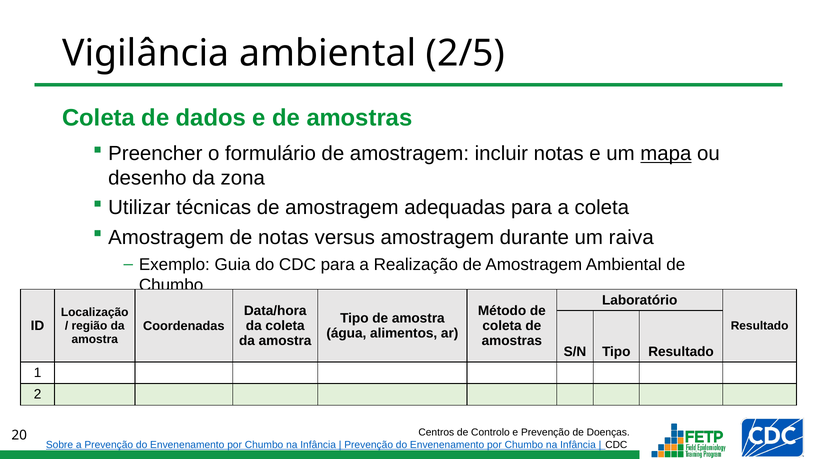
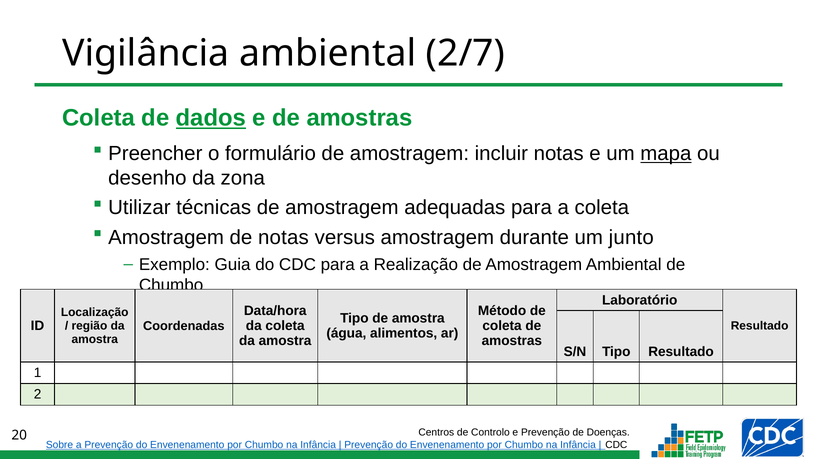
2/5: 2/5 -> 2/7
dados underline: none -> present
raiva: raiva -> junto
